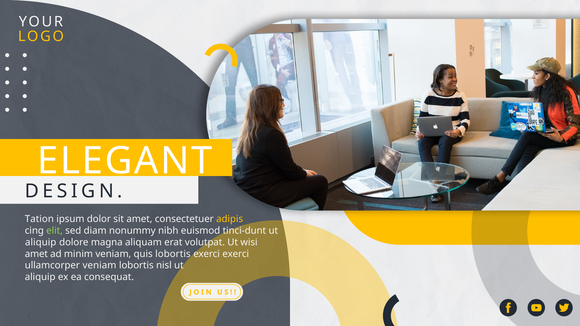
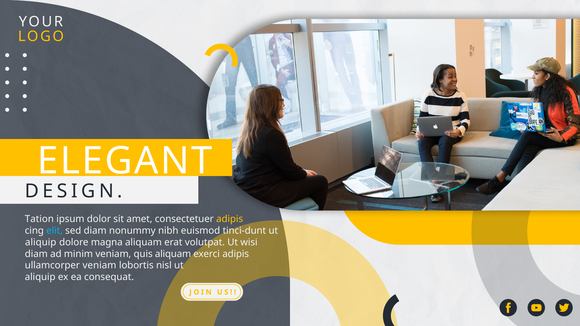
elit colour: light green -> light blue
amet at (36, 254): amet -> diam
quis lobortis: lobortis -> aliquam
exerci exerci: exerci -> adipis
